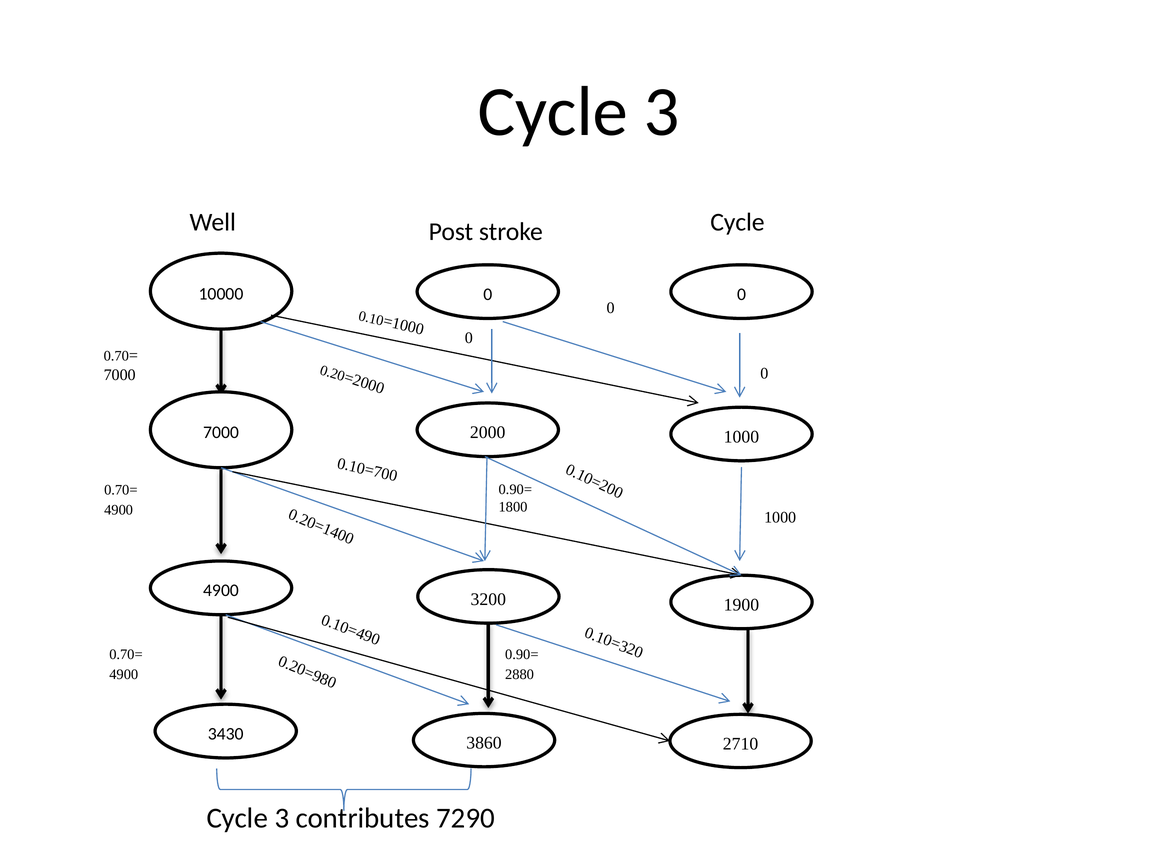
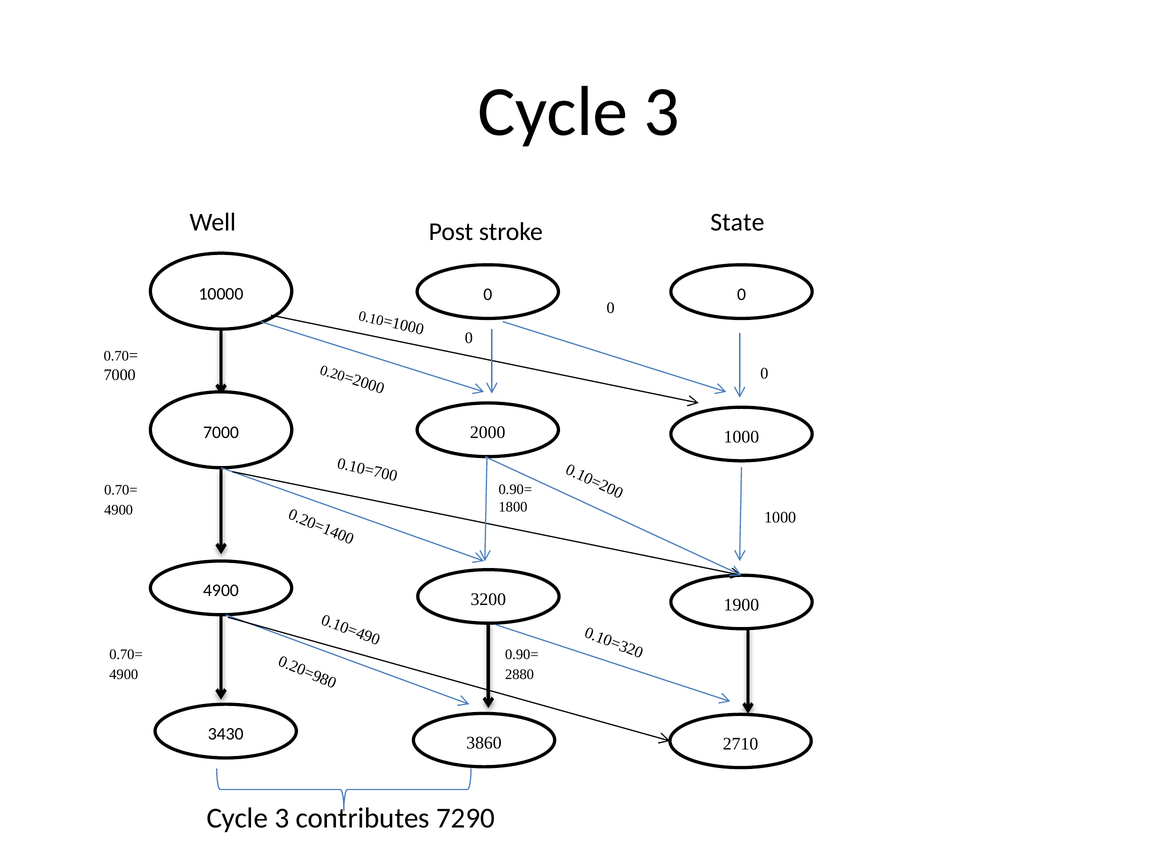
Cycle at (737, 222): Cycle -> State
